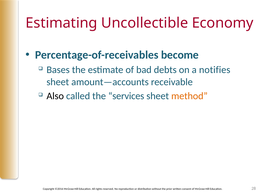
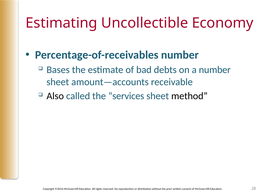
Percentage-of-receivables become: become -> number
a notifies: notifies -> number
method colour: orange -> black
